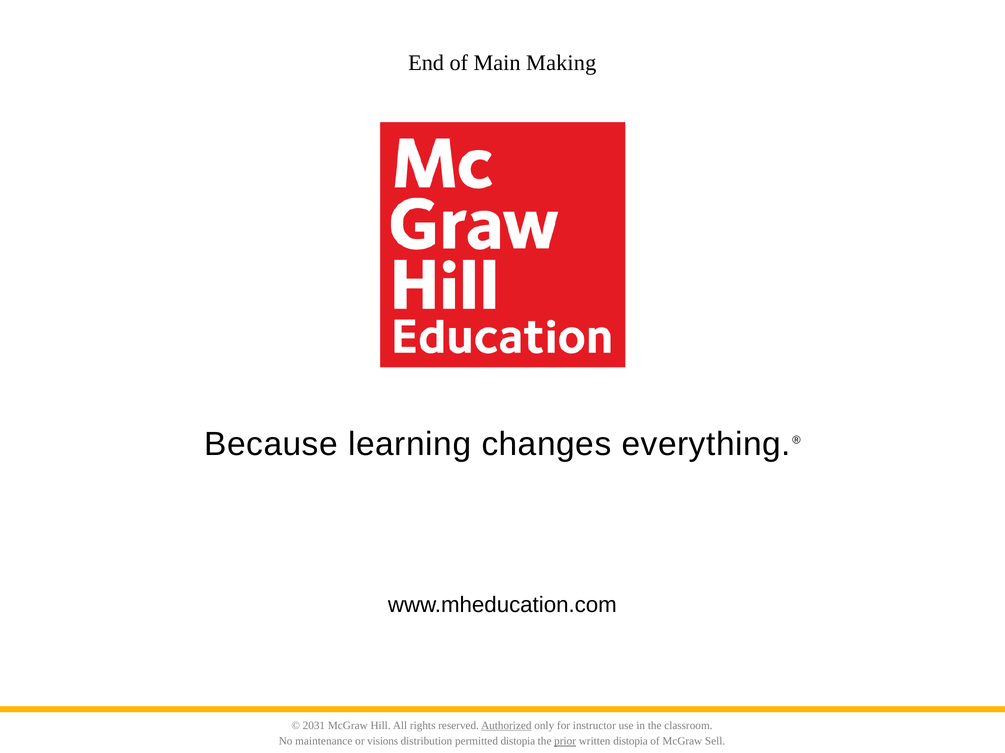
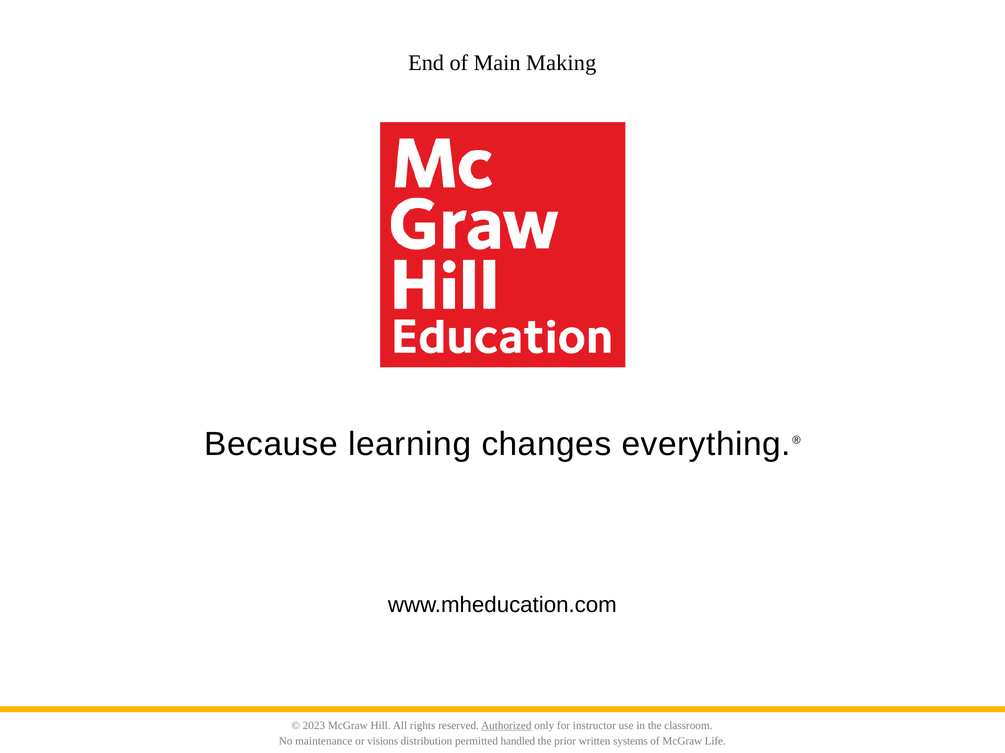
2031: 2031 -> 2023
permitted distopia: distopia -> handled
prior underline: present -> none
written distopia: distopia -> systems
Sell: Sell -> Life
